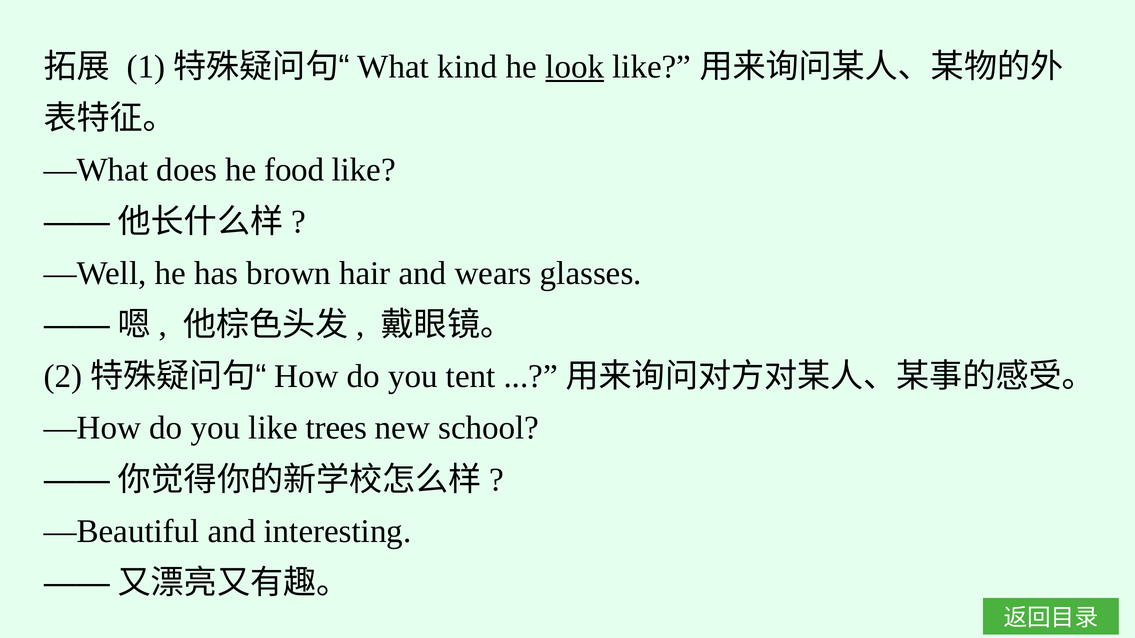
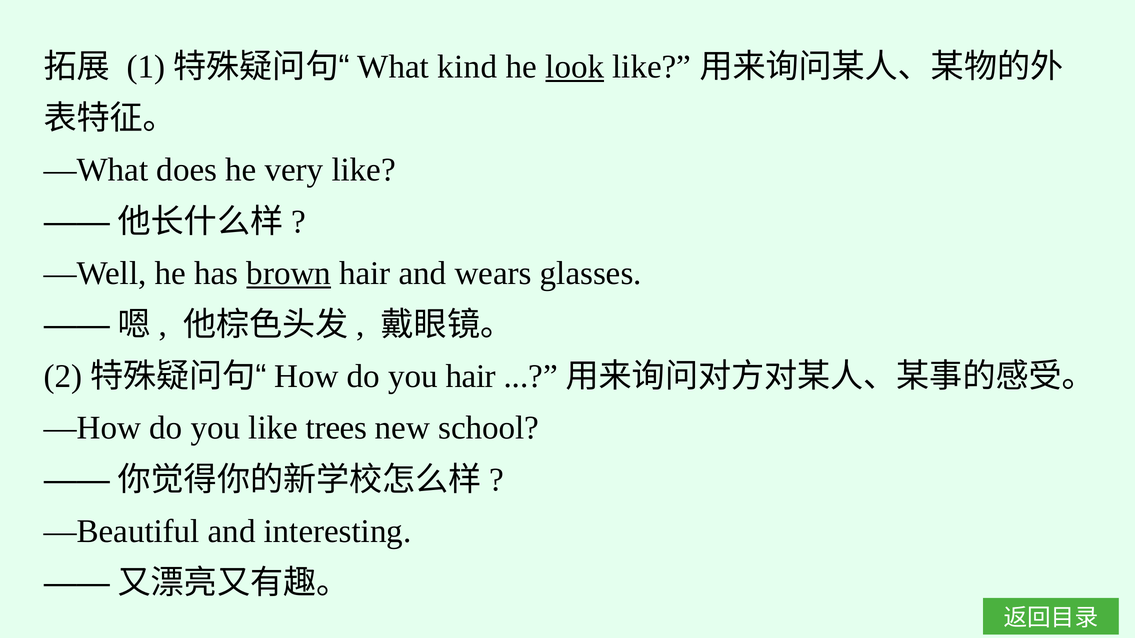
food: food -> very
brown underline: none -> present
you tent: tent -> hair
